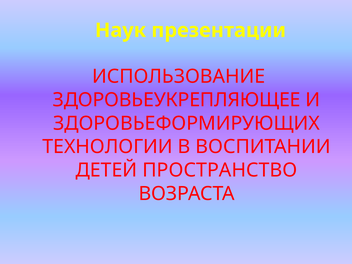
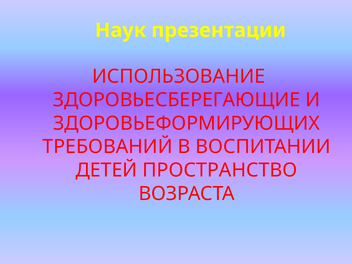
ЗДОРОВЬЕУКРЕПЛЯЮЩЕЕ: ЗДОРОВЬЕУКРЕПЛЯЮЩЕЕ -> ЗДОРОВЬЕСБЕРЕГАЮЩИЕ
ТЕХНОЛОГИИ: ТЕХНОЛОГИИ -> ТРЕБОВАНИЙ
